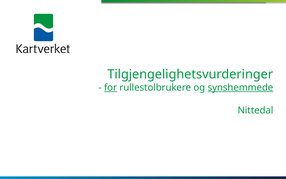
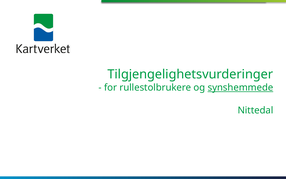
for underline: present -> none
